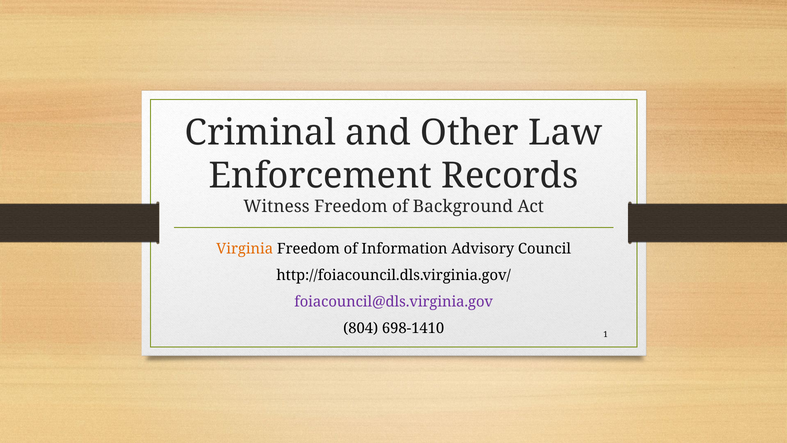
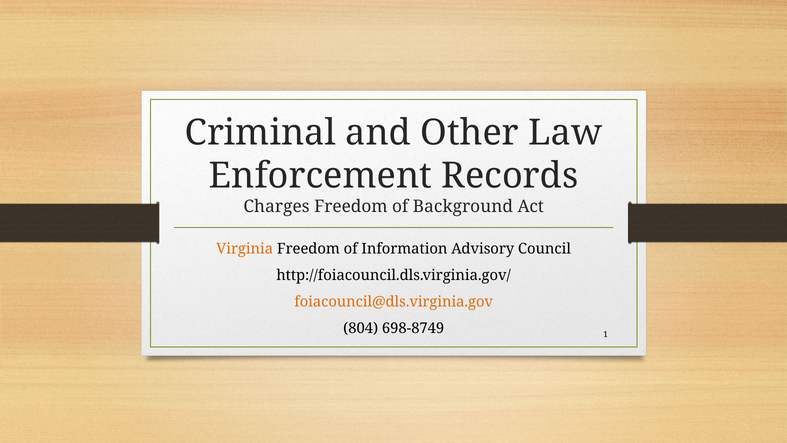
Witness: Witness -> Charges
foiacouncil@dls.virginia.gov colour: purple -> orange
698-1410: 698-1410 -> 698-8749
